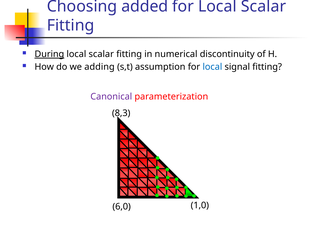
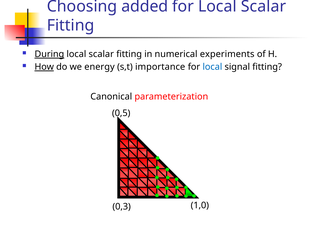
discontinuity: discontinuity -> experiments
How underline: none -> present
adding: adding -> energy
assumption: assumption -> importance
Canonical colour: purple -> black
8,3: 8,3 -> 0,5
6,0: 6,0 -> 0,3
